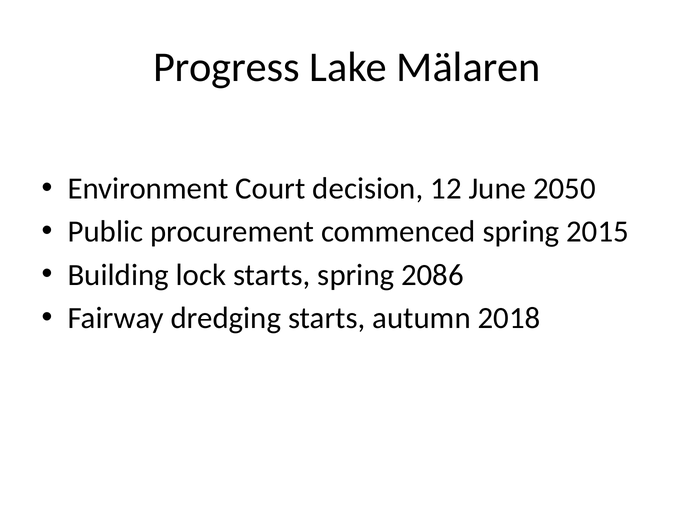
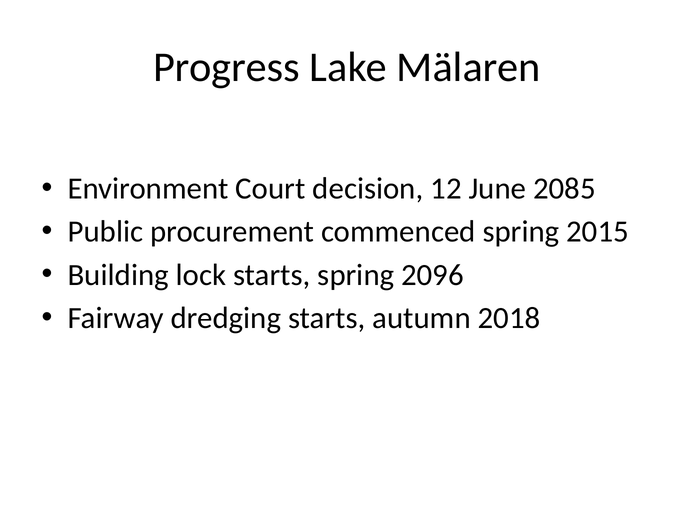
2050: 2050 -> 2085
2086: 2086 -> 2096
